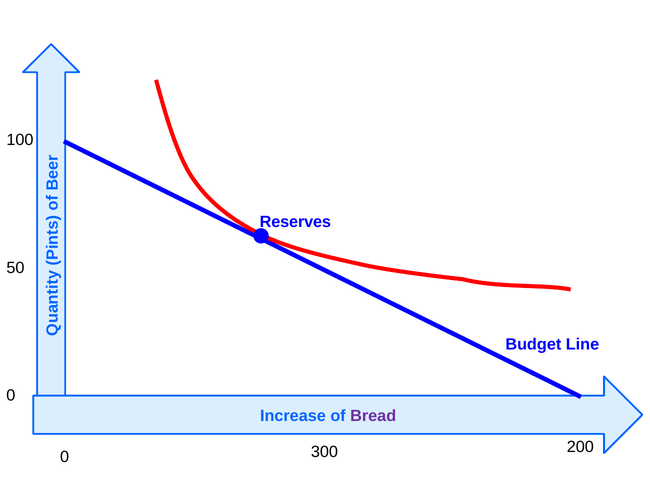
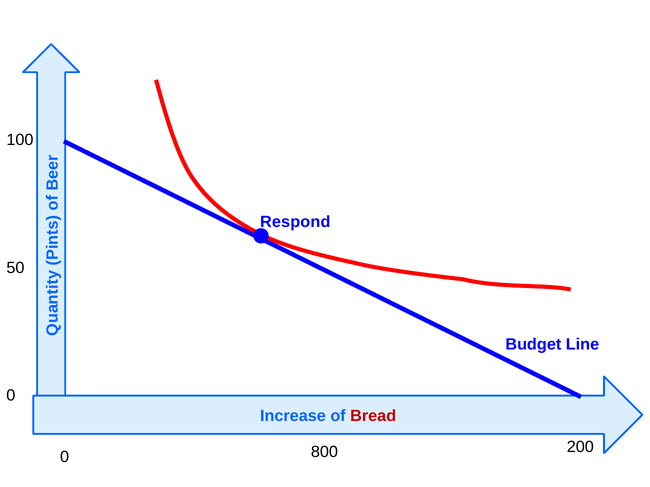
Reserves: Reserves -> Respond
Bread colour: purple -> red
300: 300 -> 800
